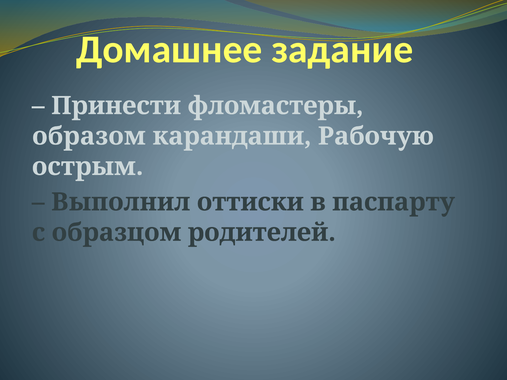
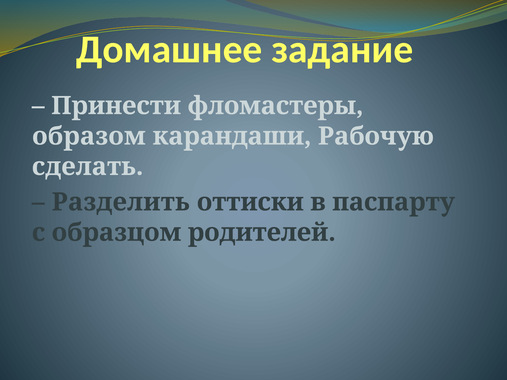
острым: острым -> сделать
Выполнил: Выполнил -> Разделить
